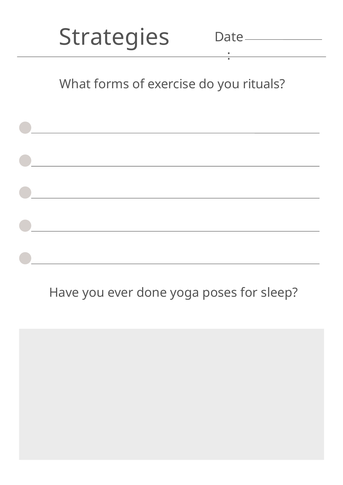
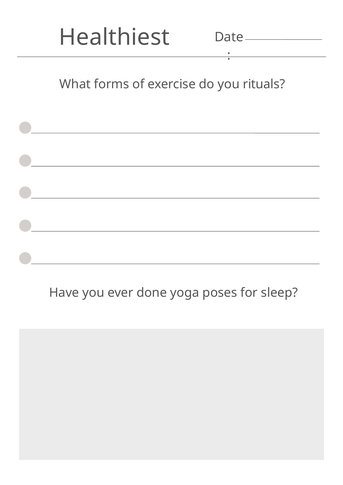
Strategies: Strategies -> Healthiest
